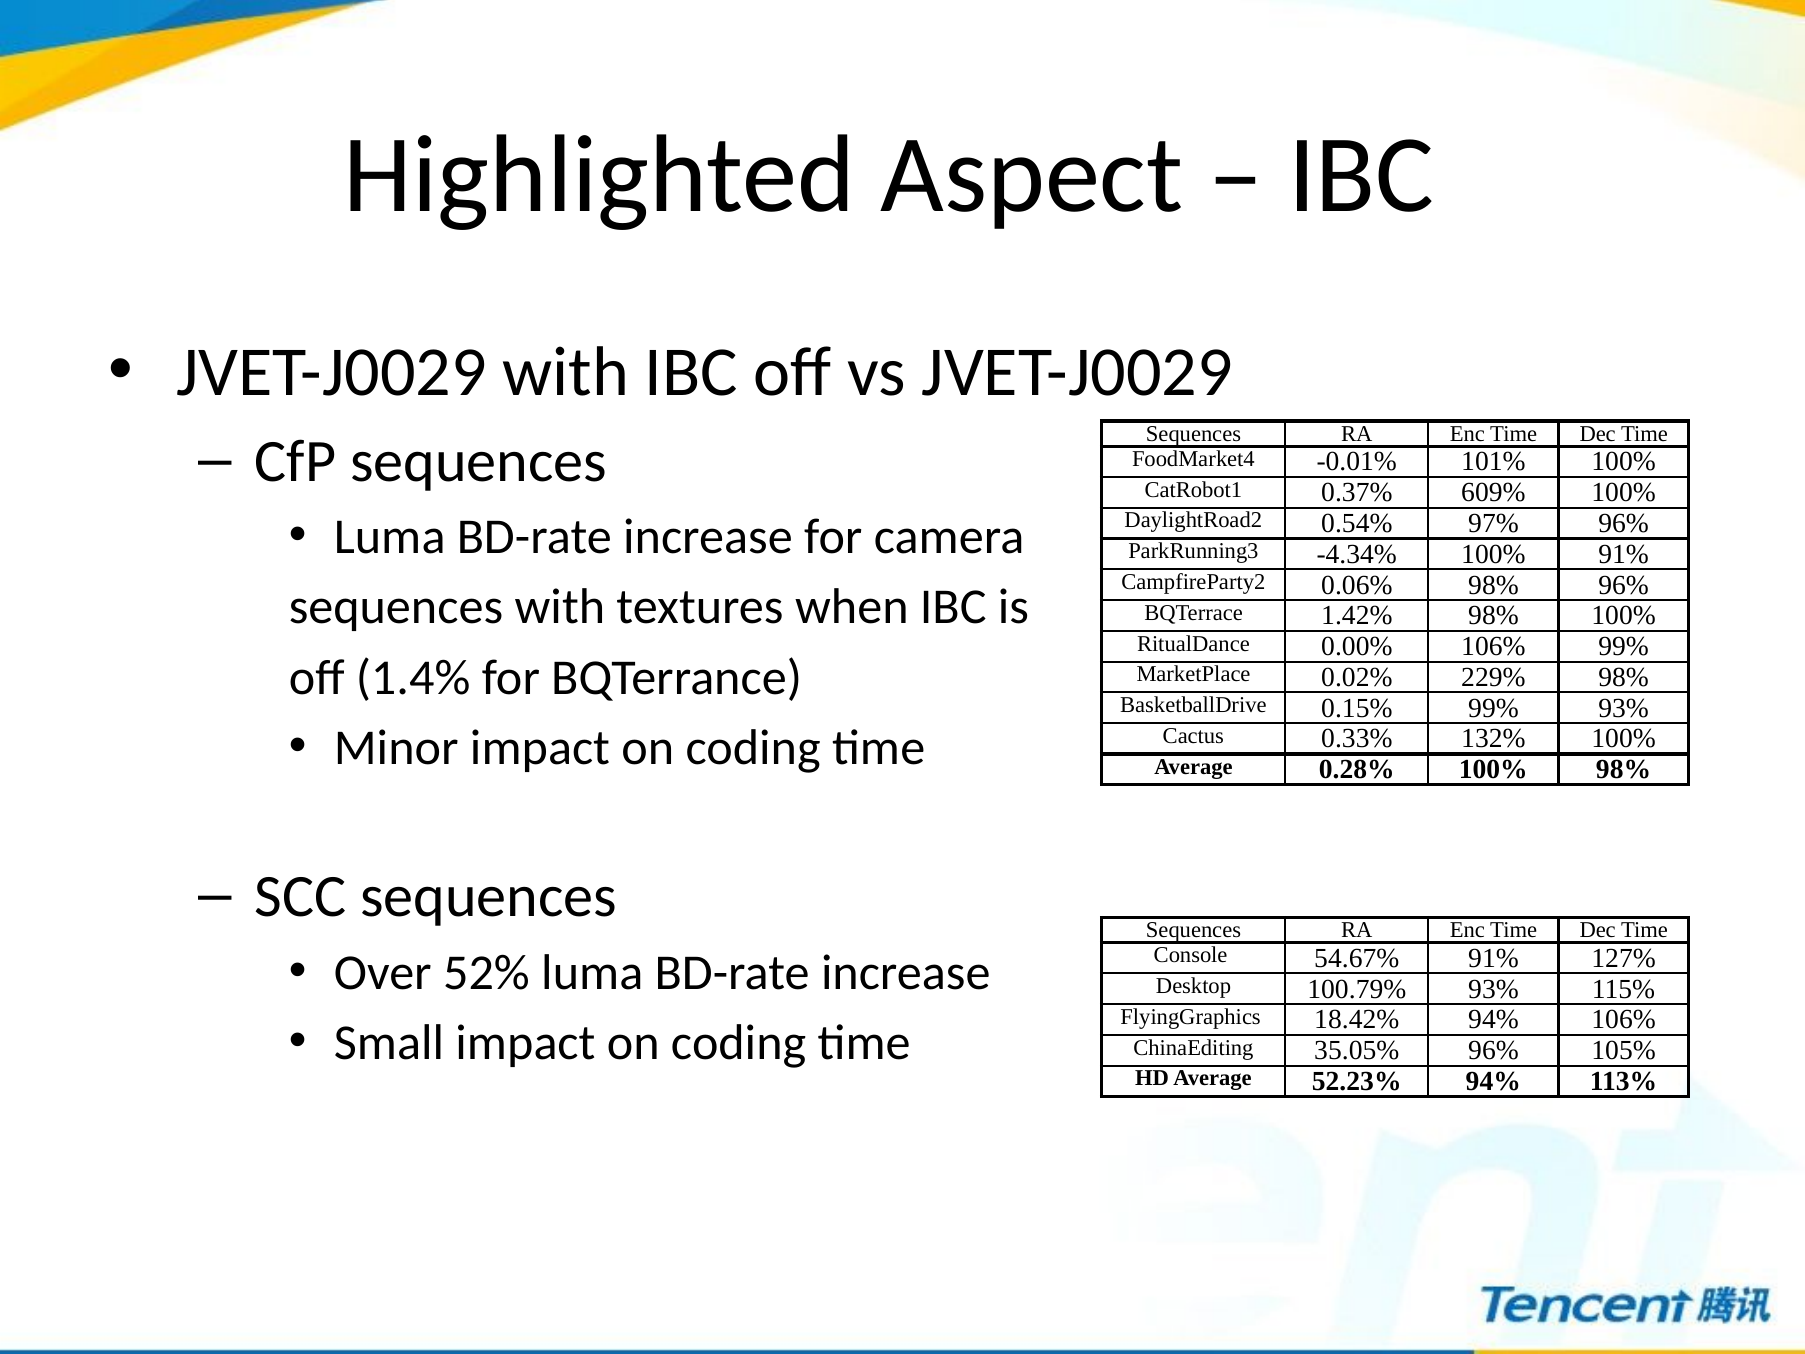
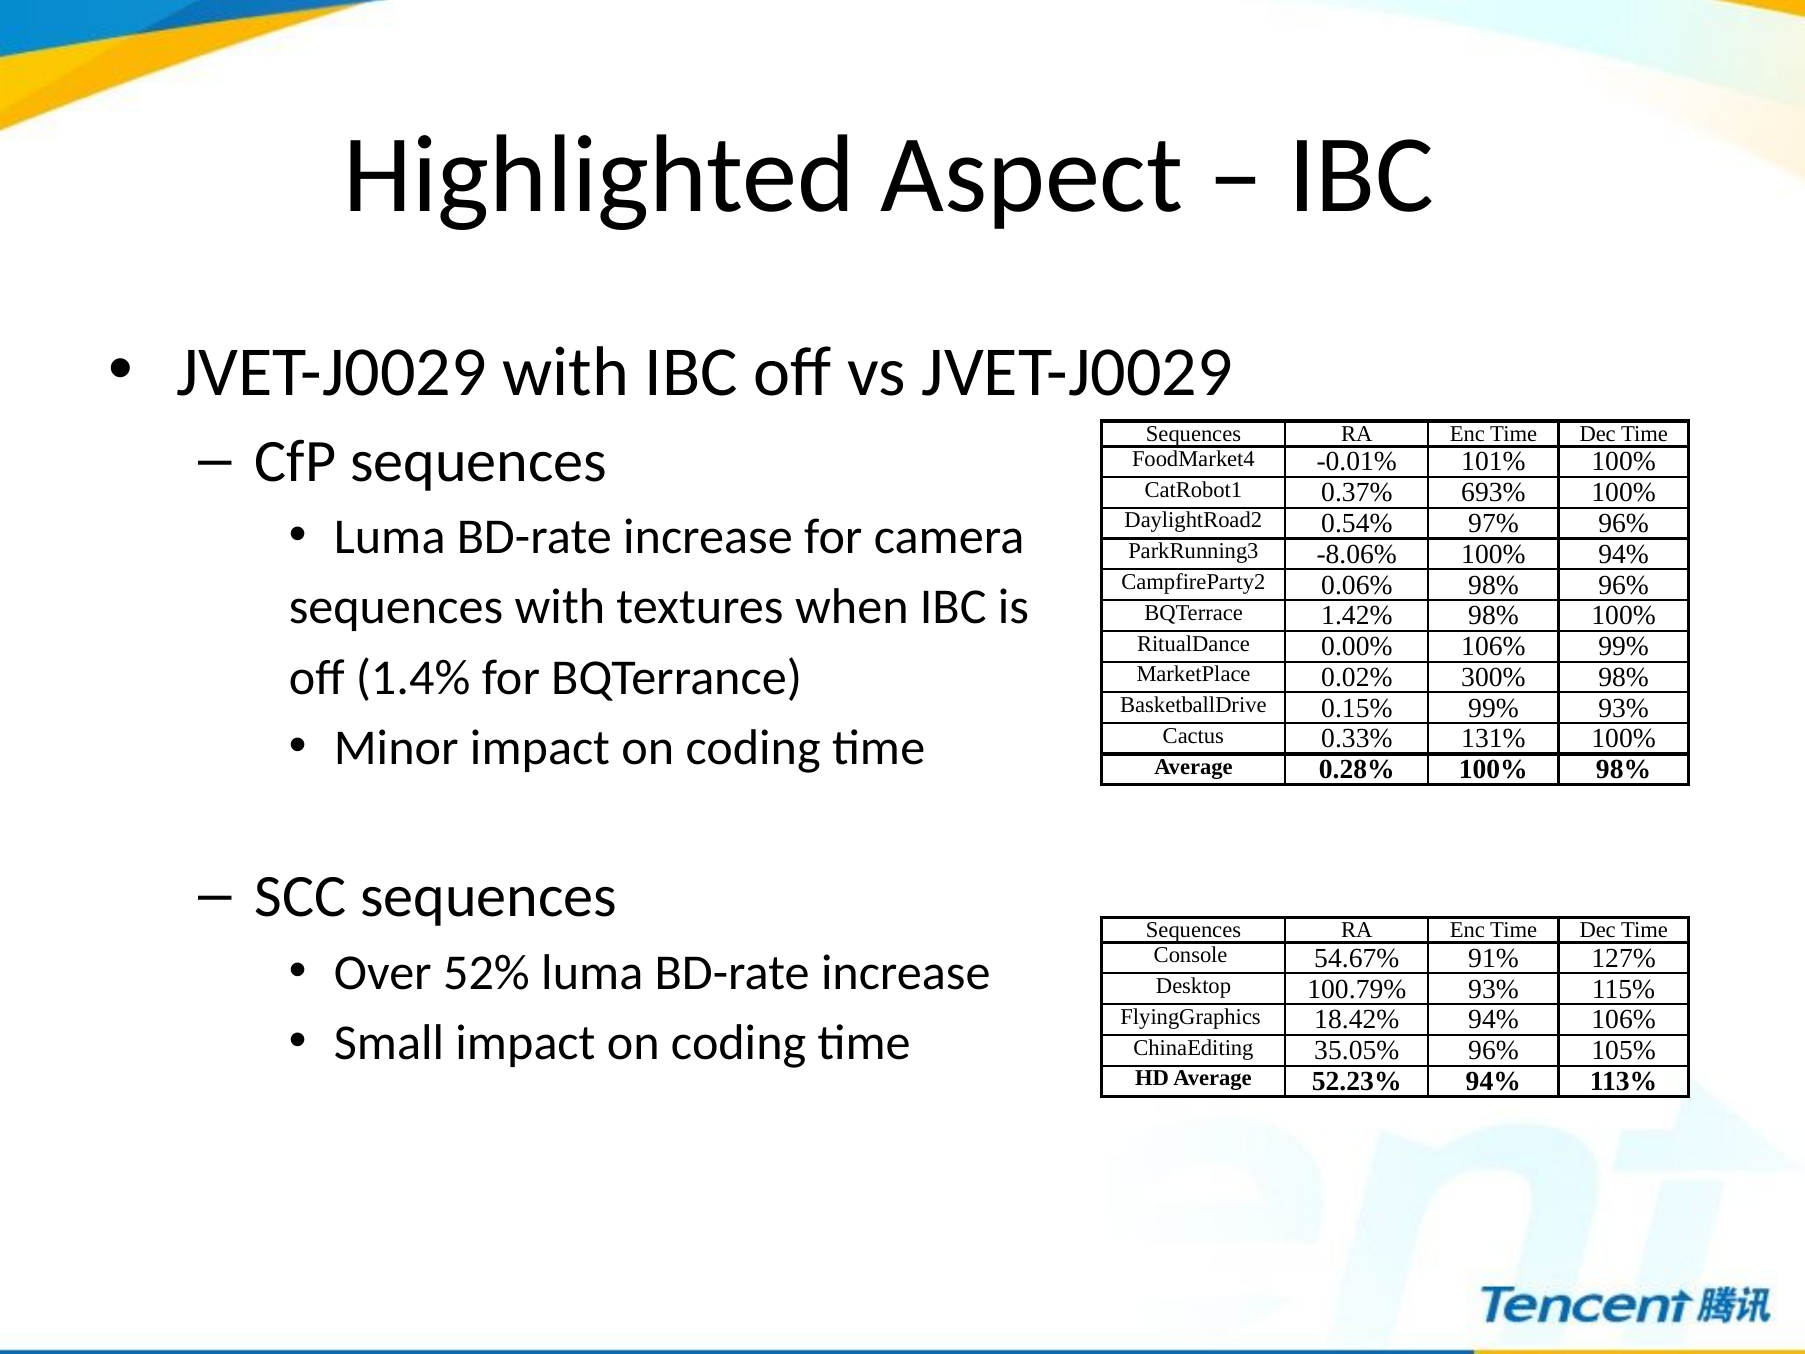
609%: 609% -> 693%
-4.34%: -4.34% -> -8.06%
100% 91%: 91% -> 94%
229%: 229% -> 300%
132%: 132% -> 131%
